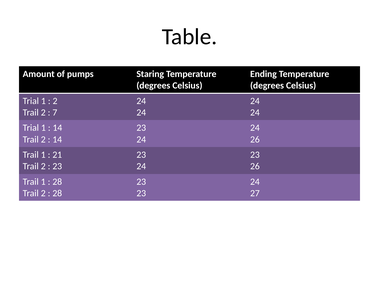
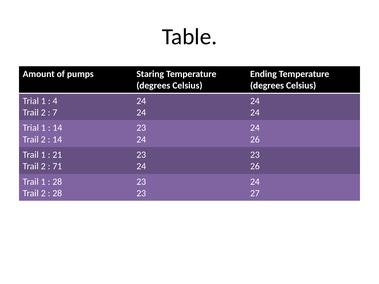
2 at (55, 101): 2 -> 4
23 at (57, 166): 23 -> 71
